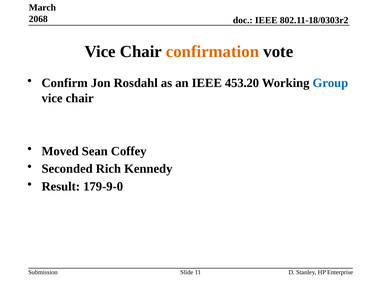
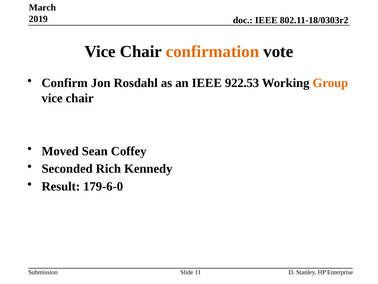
2068: 2068 -> 2019
453.20: 453.20 -> 922.53
Group colour: blue -> orange
179-9-0: 179-9-0 -> 179-6-0
